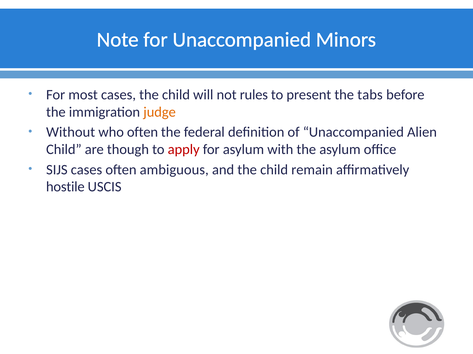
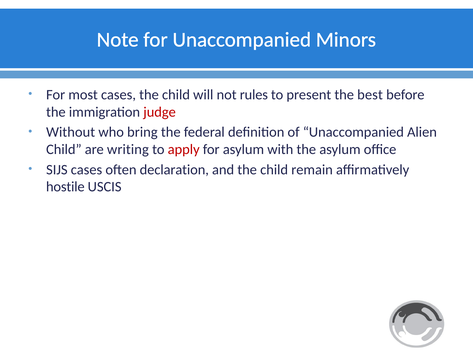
tabs: tabs -> best
judge colour: orange -> red
who often: often -> bring
though: though -> writing
ambiguous: ambiguous -> declaration
